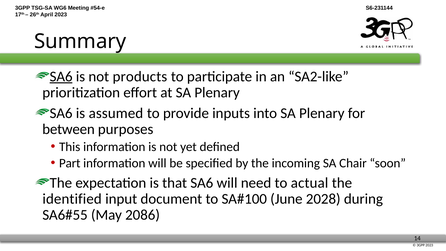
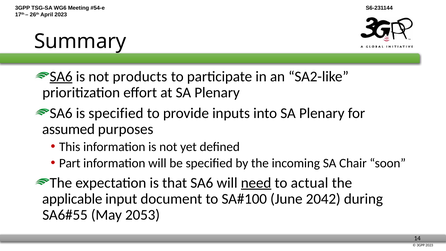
is assumed: assumed -> specified
between: between -> assumed
need underline: none -> present
identified: identified -> applicable
2028: 2028 -> 2042
2086: 2086 -> 2053
